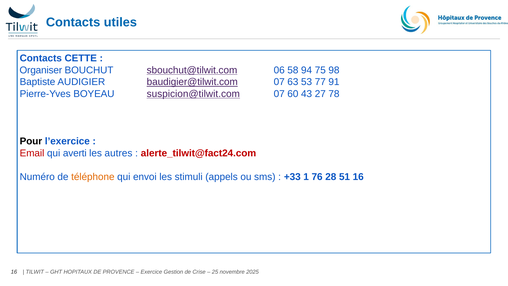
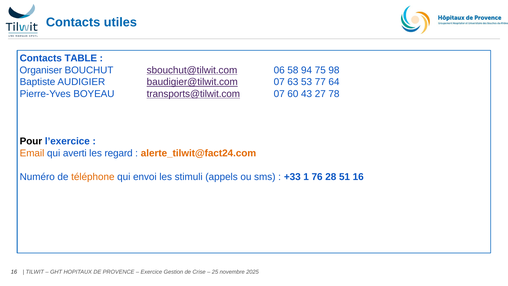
CETTE: CETTE -> TABLE
91: 91 -> 64
suspicion@tilwit.com: suspicion@tilwit.com -> transports@tilwit.com
Email colour: red -> orange
autres: autres -> regard
alerte_tilwit@fact24.com colour: red -> orange
